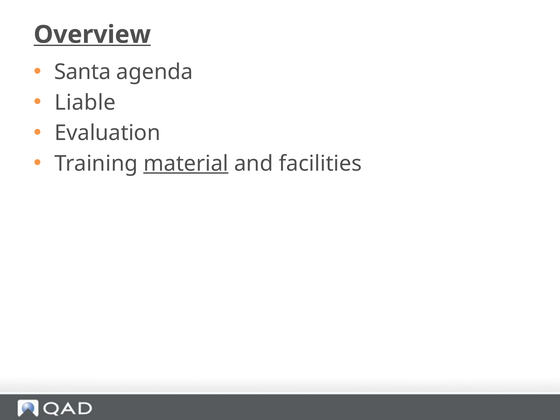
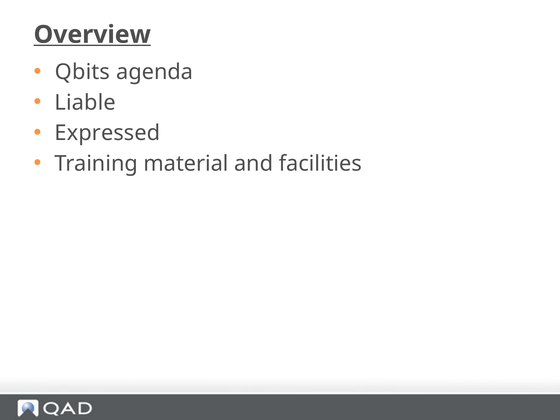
Santa: Santa -> Qbits
Evaluation: Evaluation -> Expressed
material underline: present -> none
